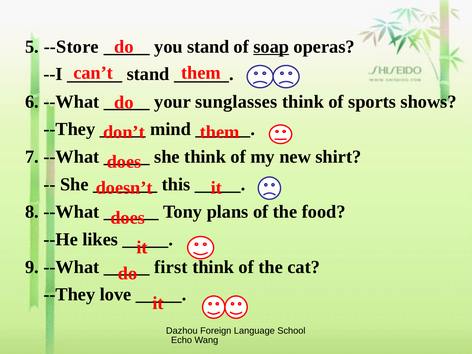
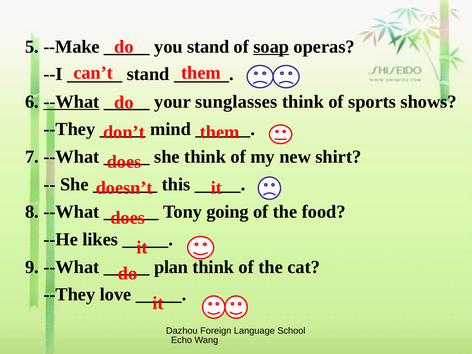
--Store: --Store -> --Make
--What at (71, 102) underline: none -> present
plans: plans -> going
first: first -> plan
